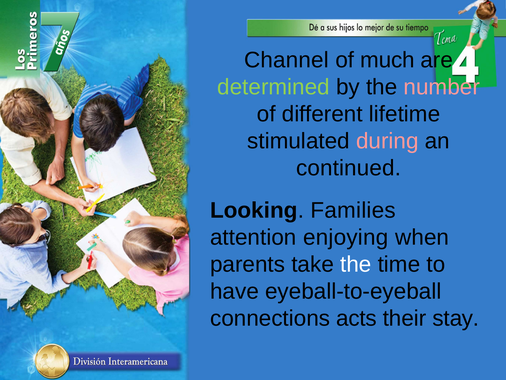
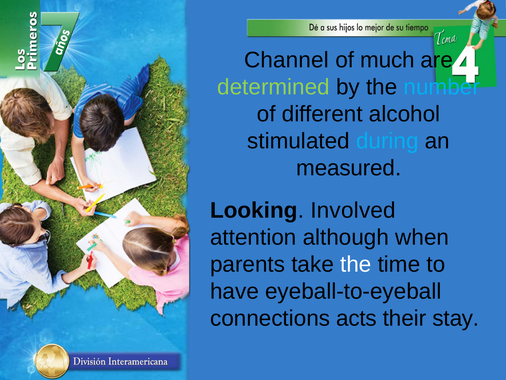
number colour: pink -> light blue
lifetime: lifetime -> alcohol
during colour: pink -> light blue
continued: continued -> measured
Families: Families -> Involved
enjoying: enjoying -> although
